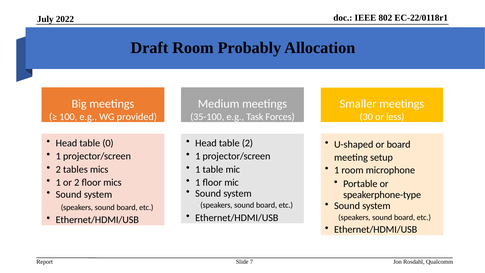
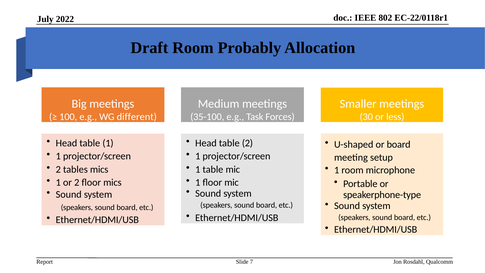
provided: provided -> different
table 0: 0 -> 1
